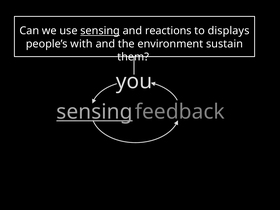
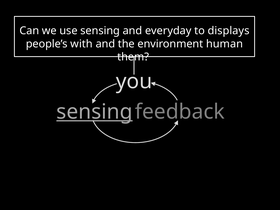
sensing at (100, 31) underline: present -> none
reactions: reactions -> everyday
sustain: sustain -> human
